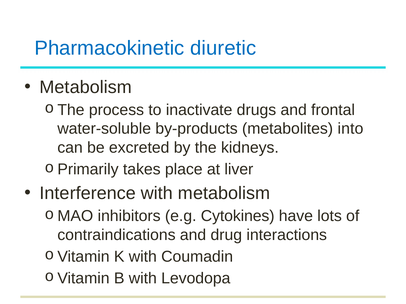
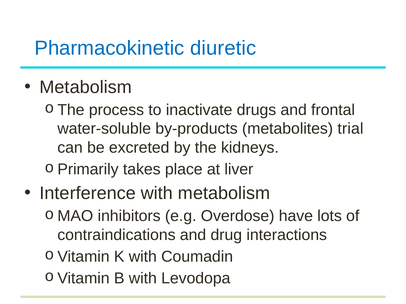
into: into -> trial
Cytokines: Cytokines -> Overdose
